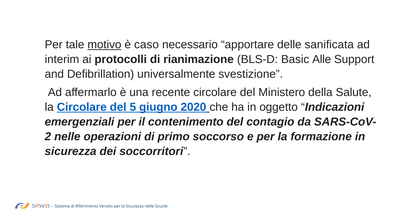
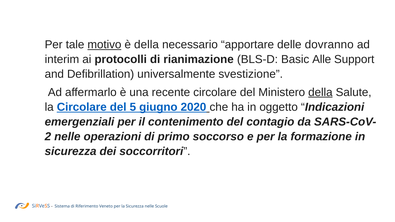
è caso: caso -> della
sanificata: sanificata -> dovranno
della at (320, 92) underline: none -> present
